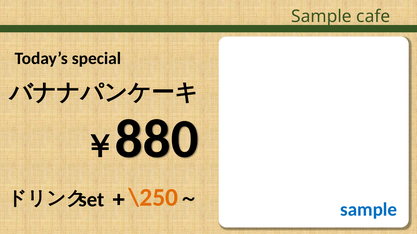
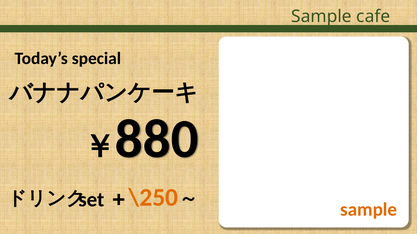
sample at (369, 210) colour: blue -> orange
